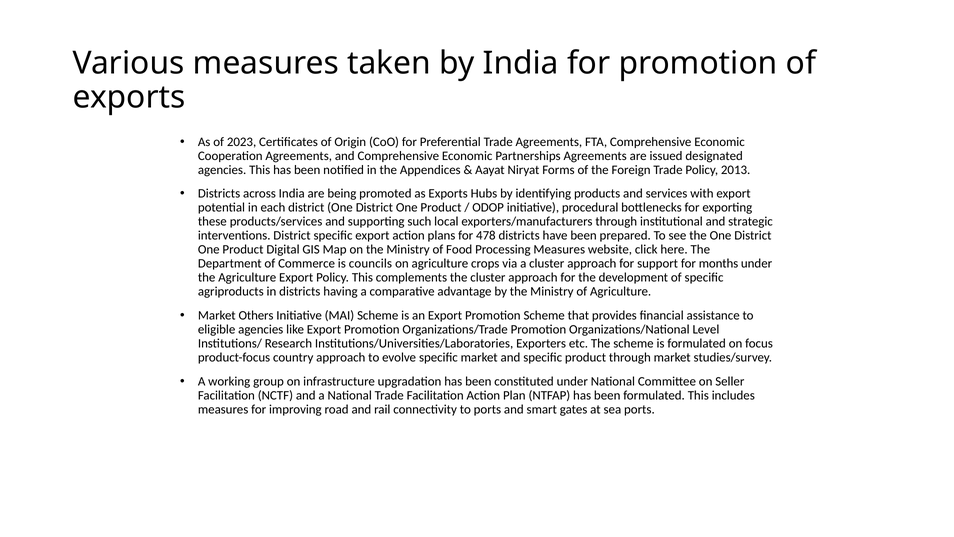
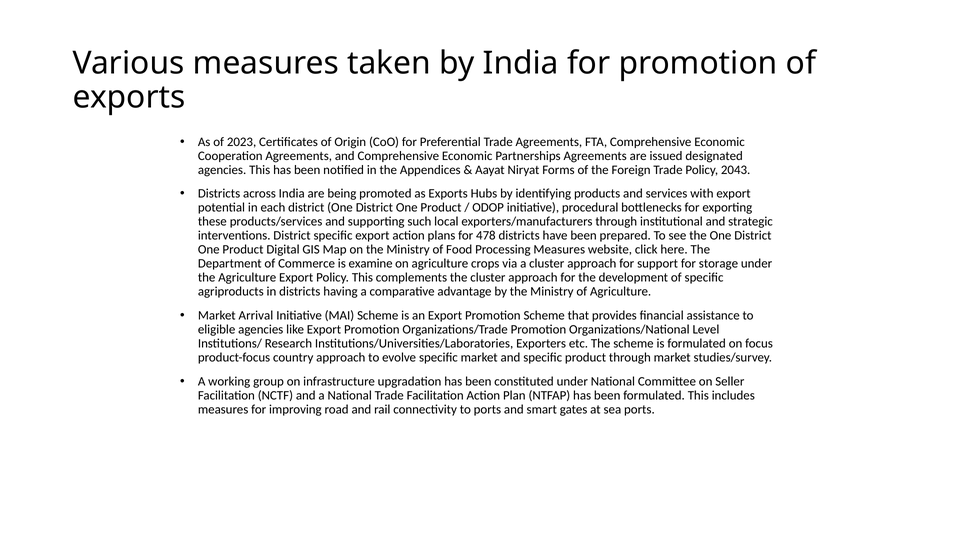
2013: 2013 -> 2043
councils: councils -> examine
months: months -> storage
Others: Others -> Arrival
